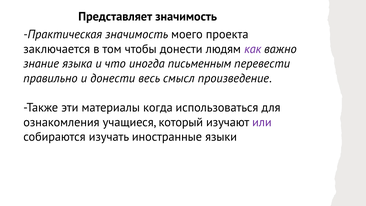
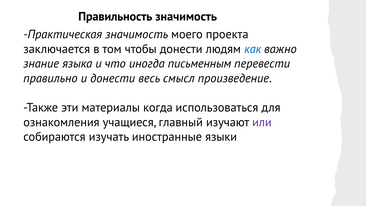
Представляет: Представляет -> Правильность
как colour: purple -> blue
который: который -> главный
